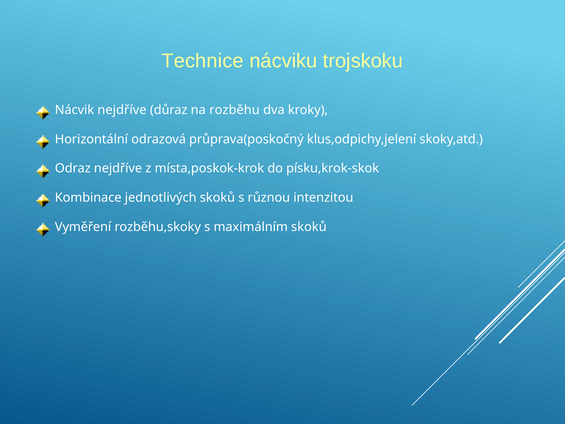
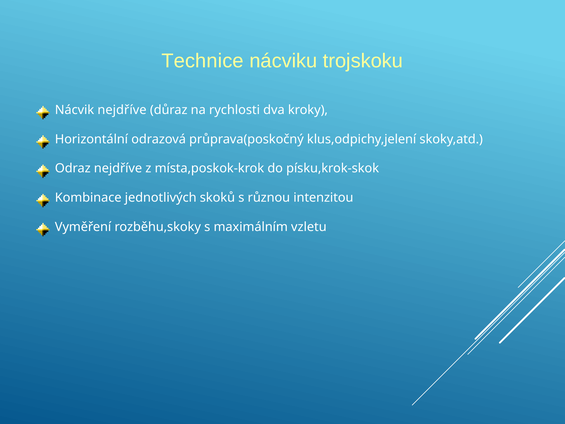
rozběhu: rozběhu -> rychlosti
maximálním skoků: skoků -> vzletu
